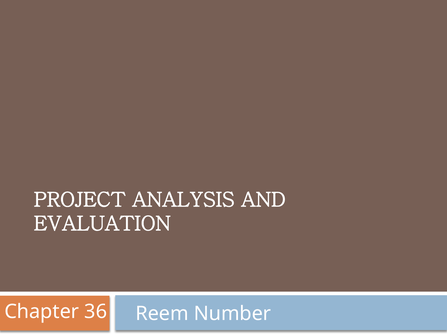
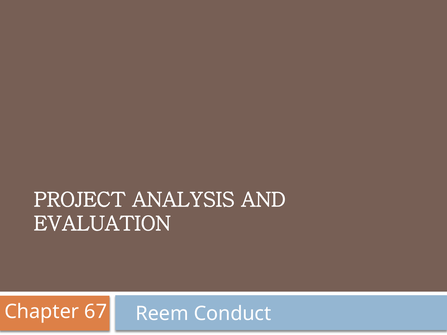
36: 36 -> 67
Number: Number -> Conduct
